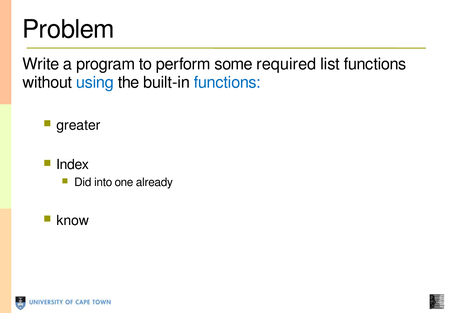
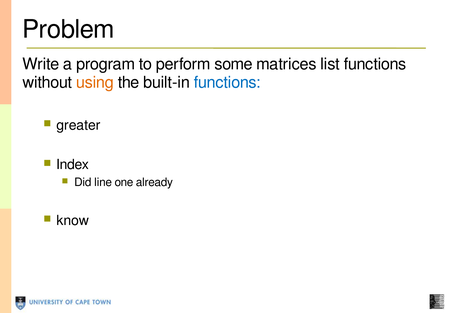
required: required -> matrices
using colour: blue -> orange
into: into -> line
